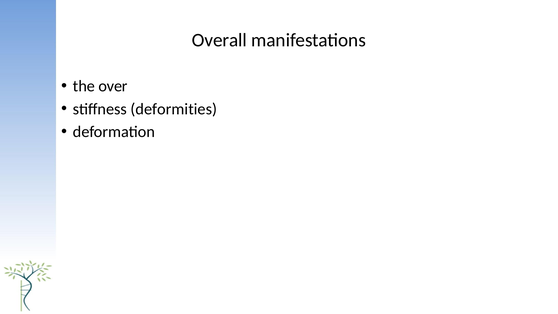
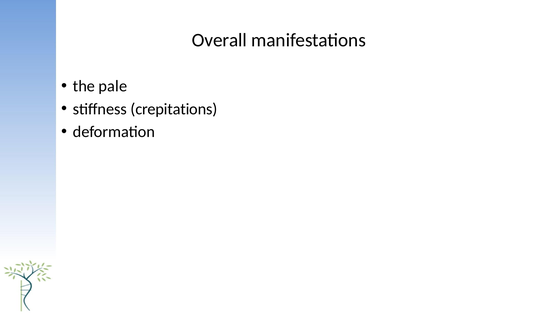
over: over -> pale
deformities: deformities -> crepitations
